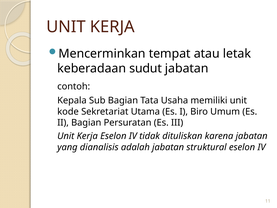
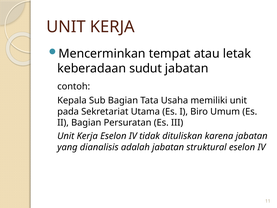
kode: kode -> pada
